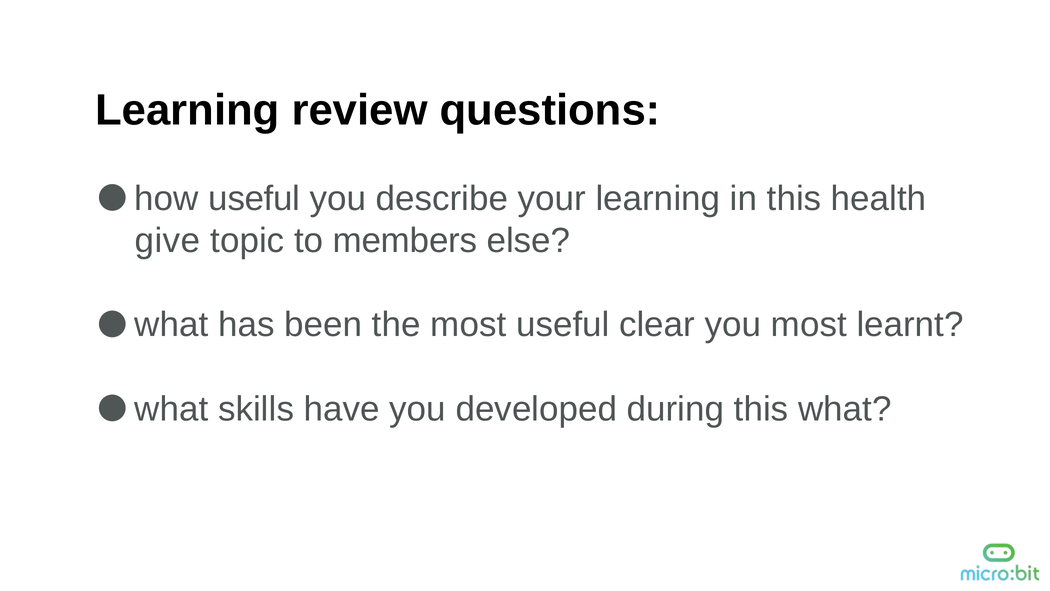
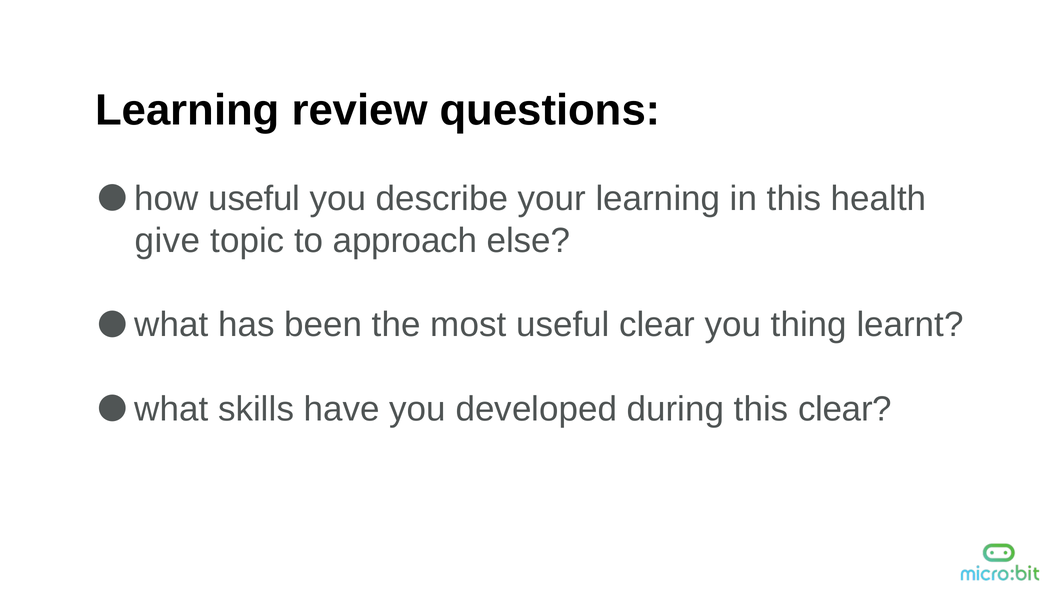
members: members -> approach
you most: most -> thing
this what: what -> clear
